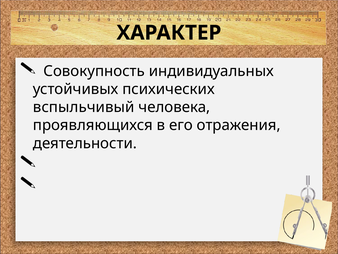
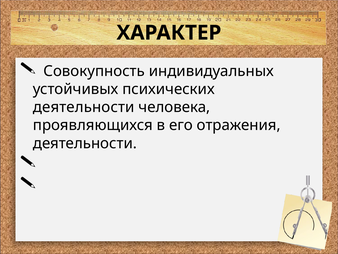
вспыльчивый at (84, 107): вспыльчивый -> деятельности
